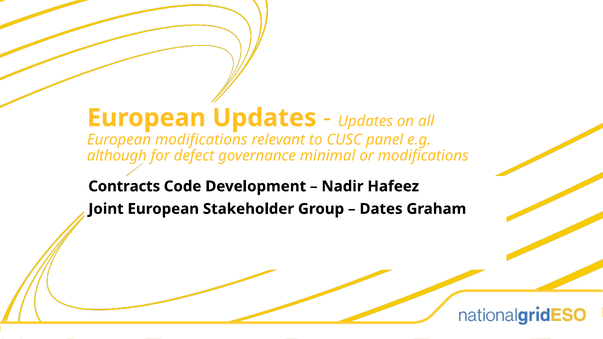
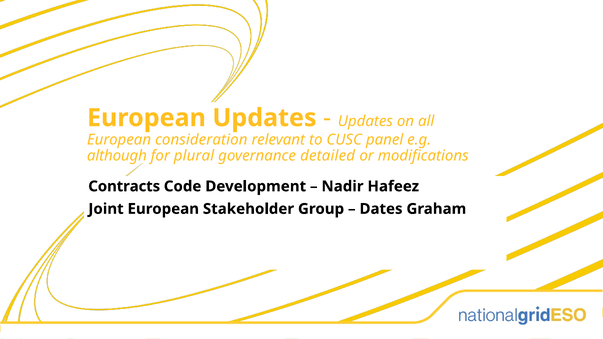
European modifications: modifications -> consideration
defect: defect -> plural
minimal: minimal -> detailed
